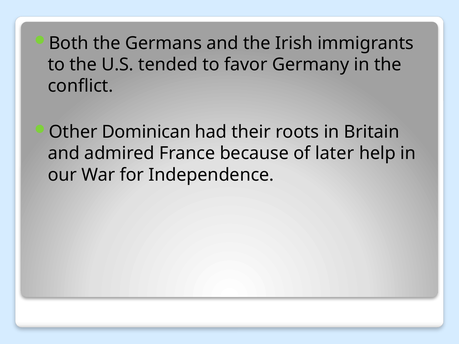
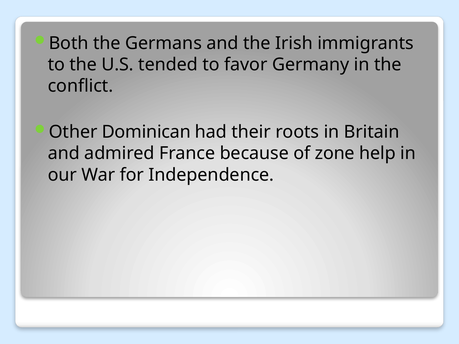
later: later -> zone
